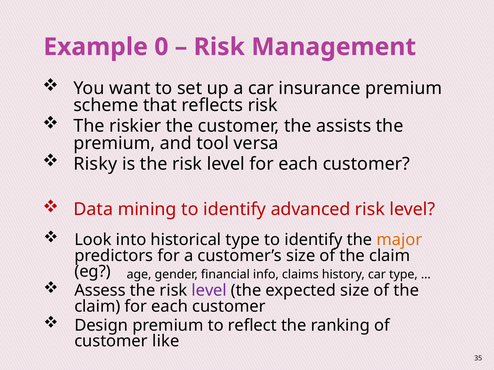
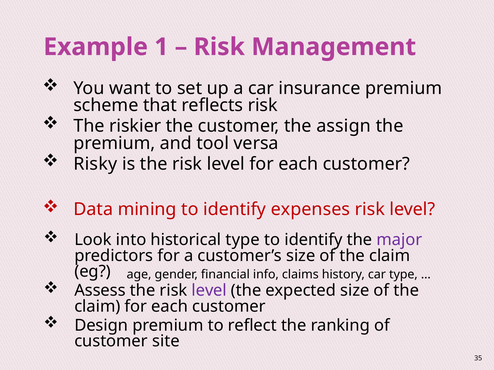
0: 0 -> 1
assists: assists -> assign
advanced: advanced -> expenses
major colour: orange -> purple
like: like -> site
